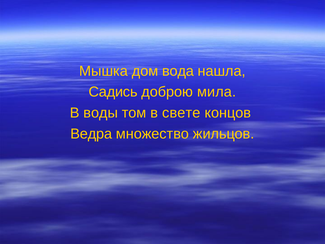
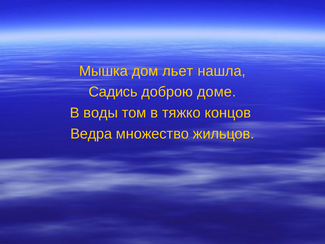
вода: вода -> льет
мила: мила -> доме
свете: свете -> тяжко
